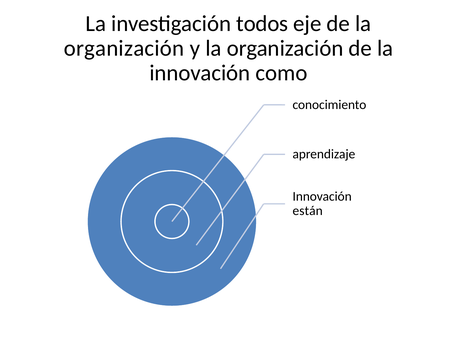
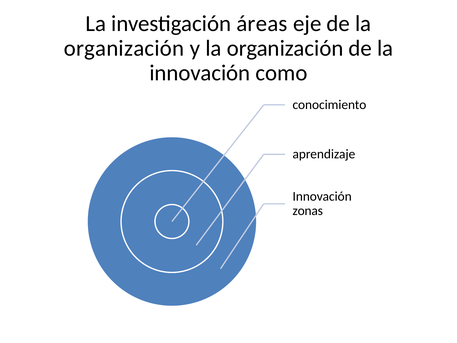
todos: todos -> áreas
están: están -> zonas
